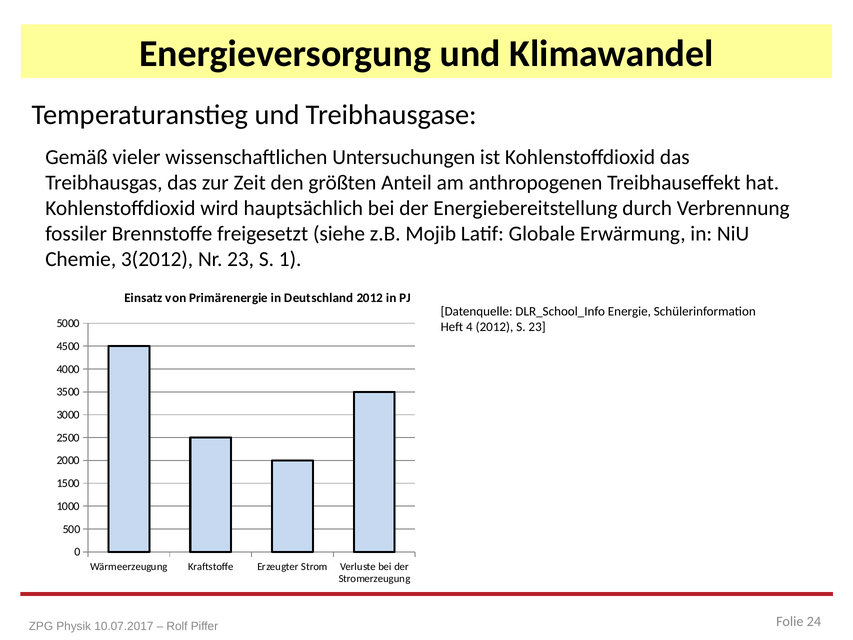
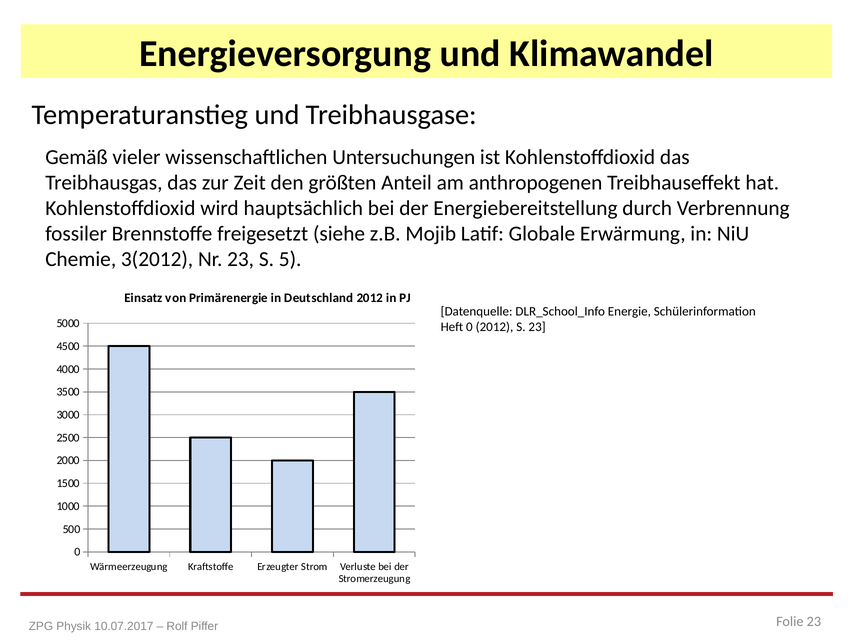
1: 1 -> 5
Heft 4: 4 -> 0
Folie 24: 24 -> 23
